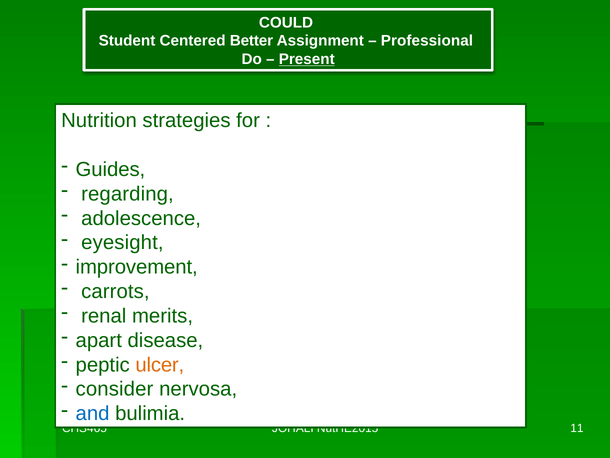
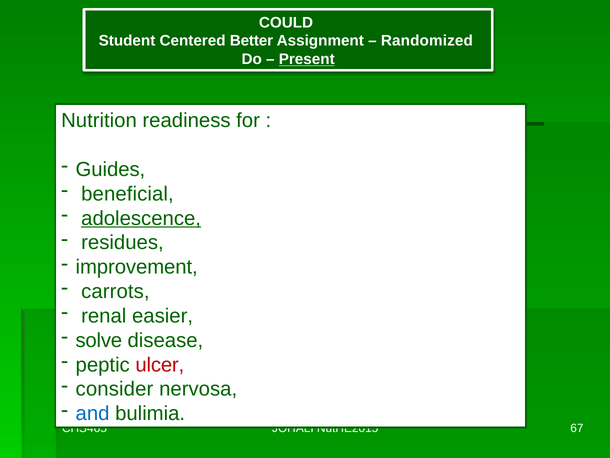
Professional: Professional -> Randomized
strategies: strategies -> readiness
regarding: regarding -> beneficial
adolescence underline: none -> present
eyesight: eyesight -> residues
merits: merits -> easier
apart: apart -> solve
ulcer colour: orange -> red
11: 11 -> 67
